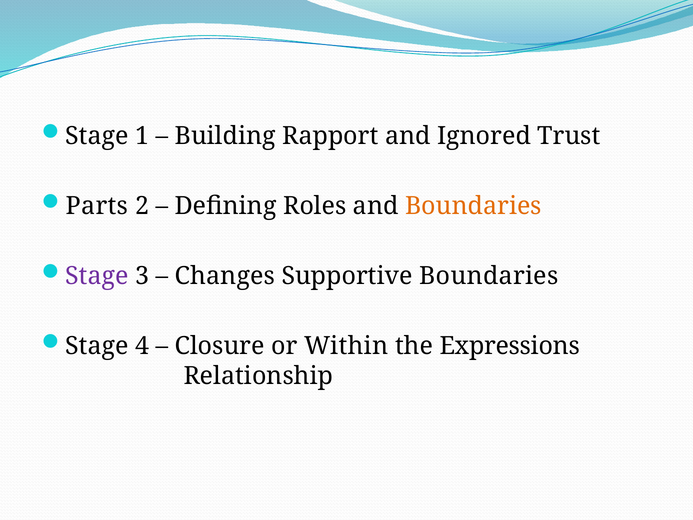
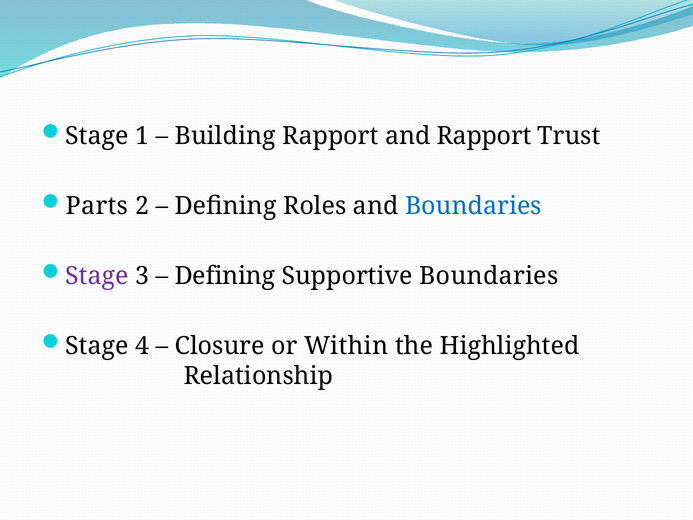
and Ignored: Ignored -> Rapport
Boundaries at (473, 206) colour: orange -> blue
Changes at (225, 276): Changes -> Defining
Expressions: Expressions -> Highlighted
